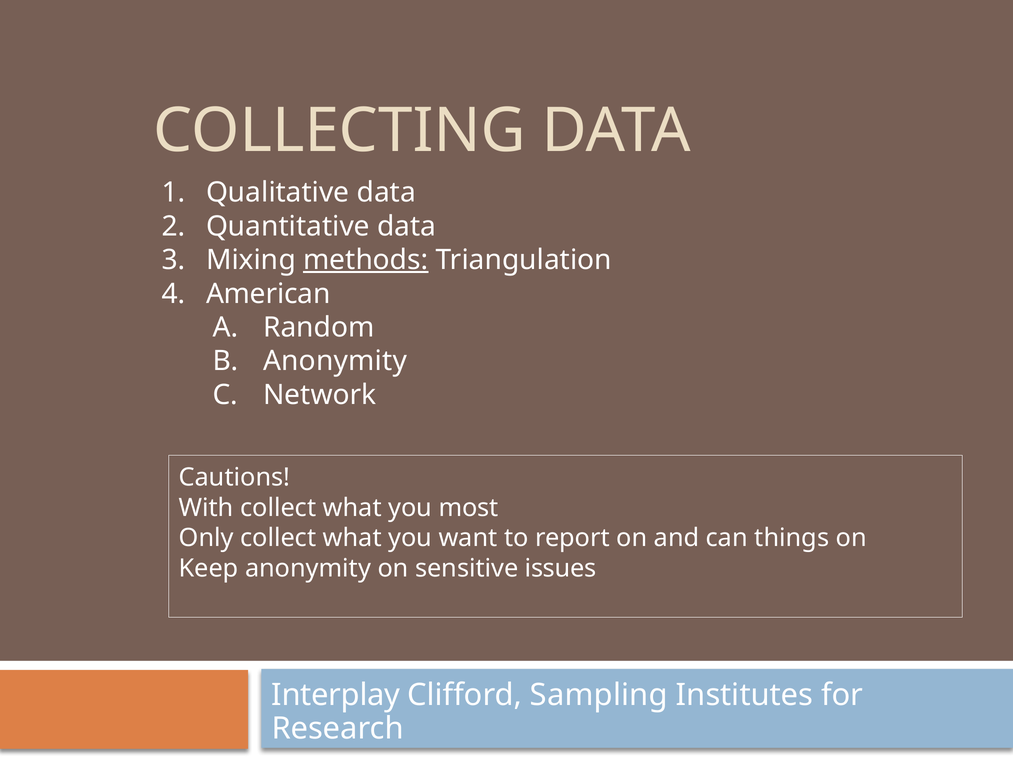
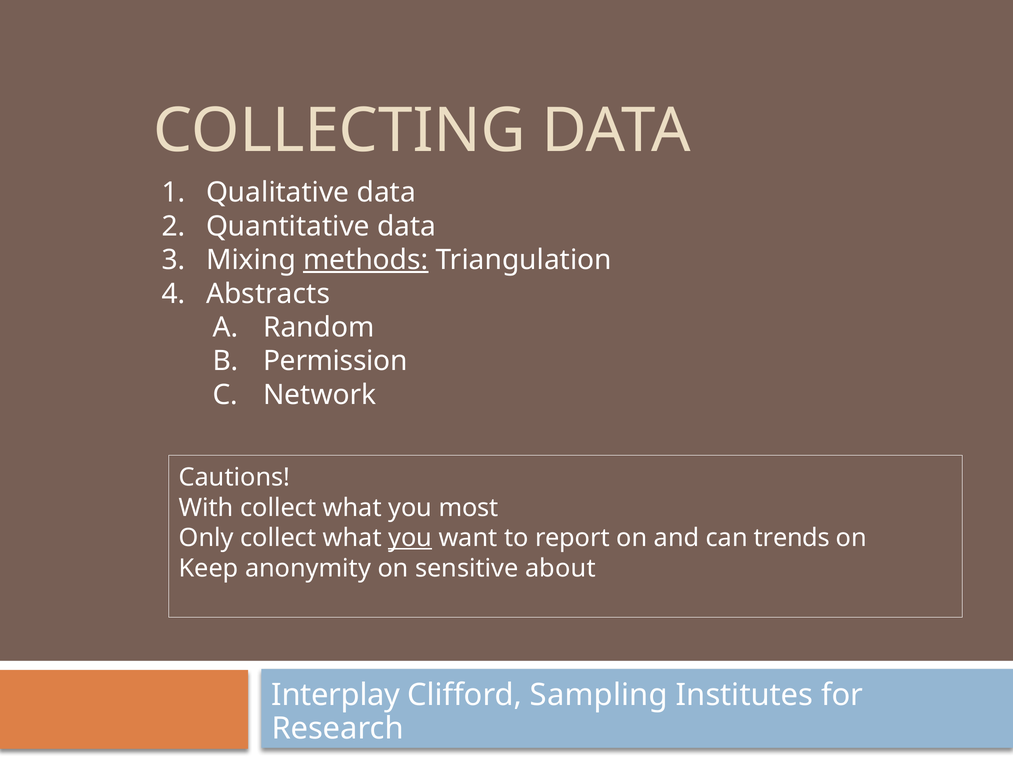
American: American -> Abstracts
Anonymity at (335, 362): Anonymity -> Permission
you at (410, 539) underline: none -> present
things: things -> trends
issues: issues -> about
